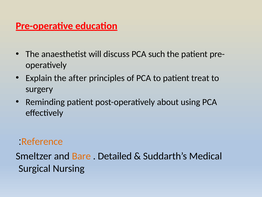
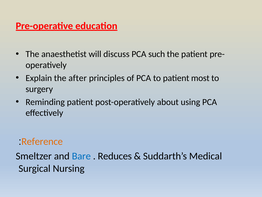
treat: treat -> most
Bare colour: orange -> blue
Detailed: Detailed -> Reduces
